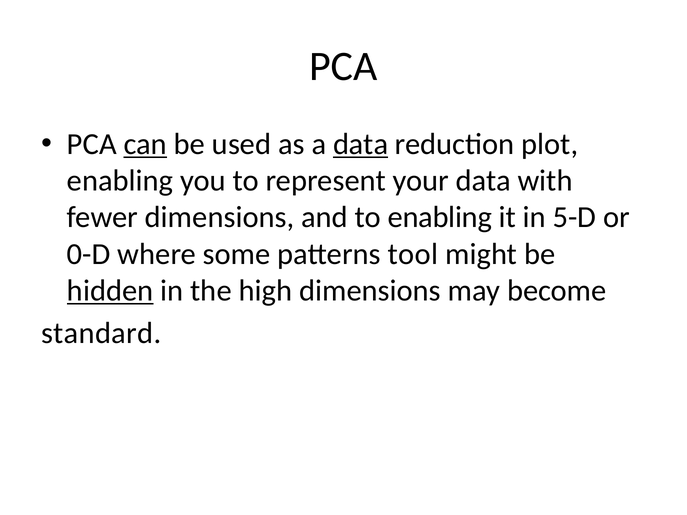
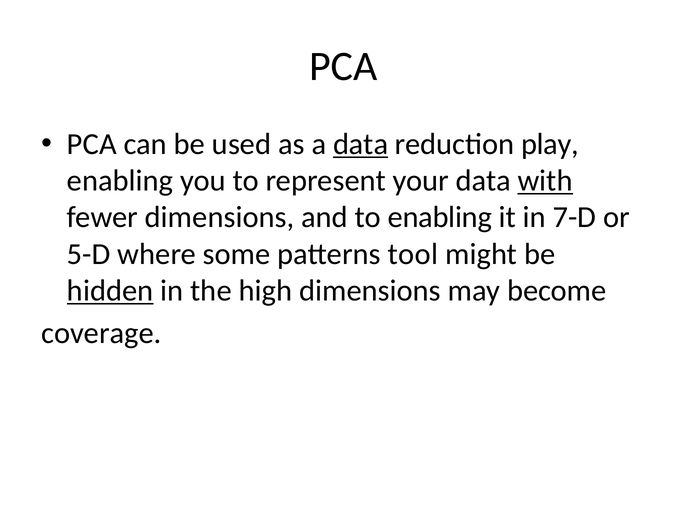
can underline: present -> none
plot: plot -> play
with underline: none -> present
5-D: 5-D -> 7-D
0-D: 0-D -> 5-D
standard: standard -> coverage
